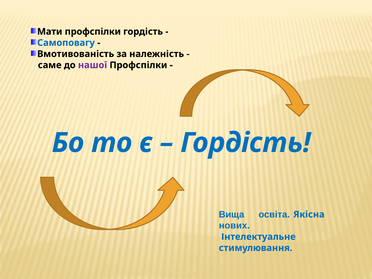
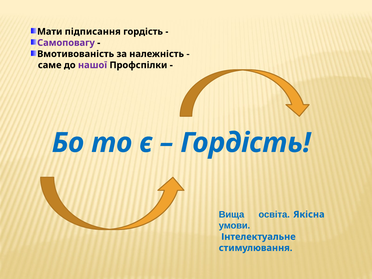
Мати профспілки: профспілки -> підписання
Самоповагу colour: blue -> purple
нових: нових -> умови
